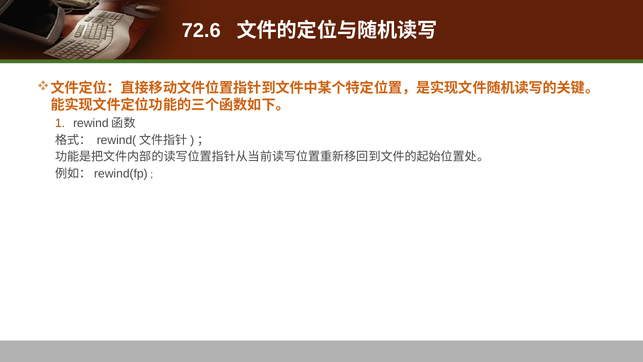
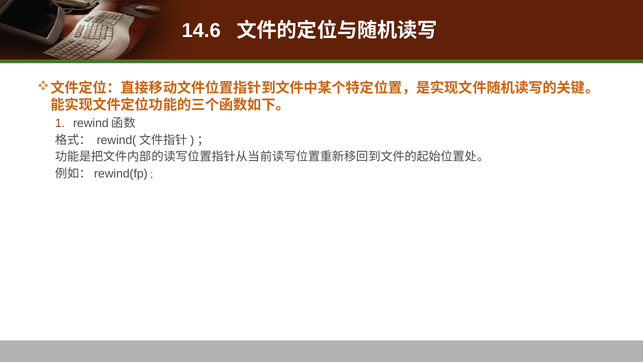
72.6: 72.6 -> 14.6
